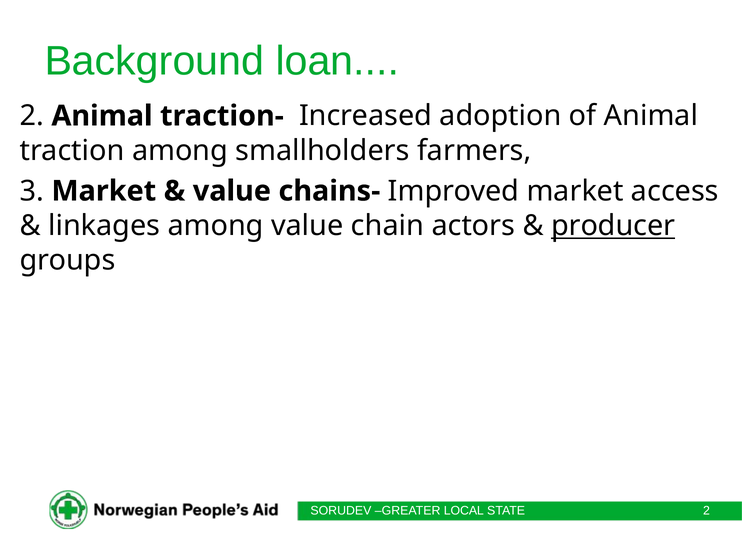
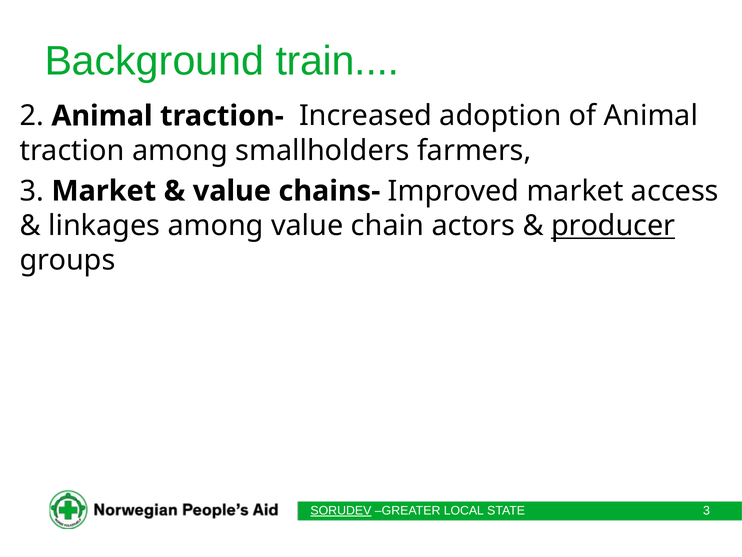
loan: loan -> train
SORUDEV underline: none -> present
STATE 2: 2 -> 3
